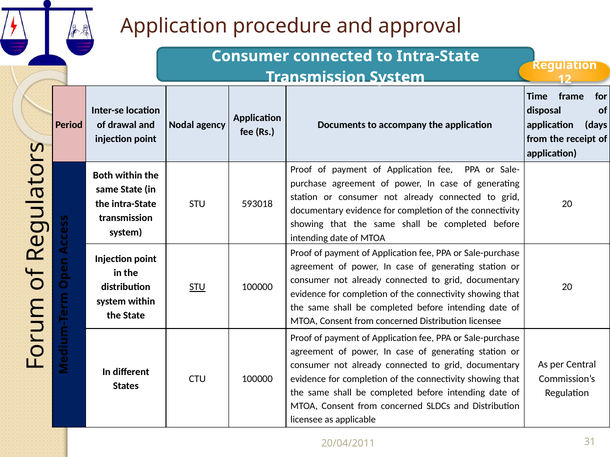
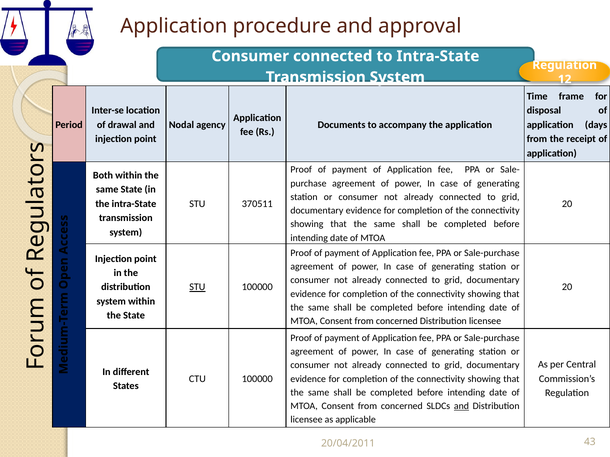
593018: 593018 -> 370511
and at (461, 407) underline: none -> present
31: 31 -> 43
